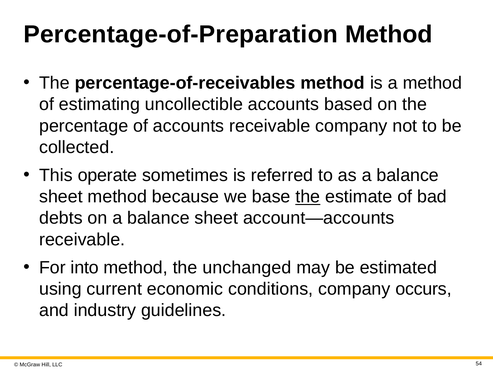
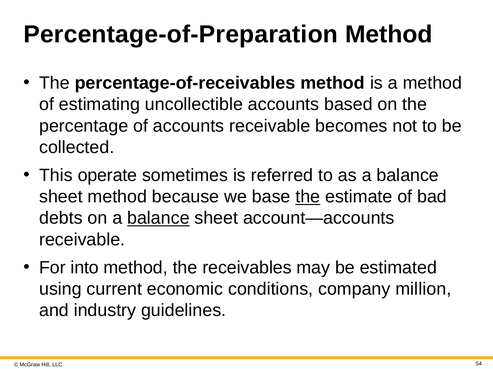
receivable company: company -> becomes
balance at (158, 219) underline: none -> present
unchanged: unchanged -> receivables
occurs: occurs -> million
